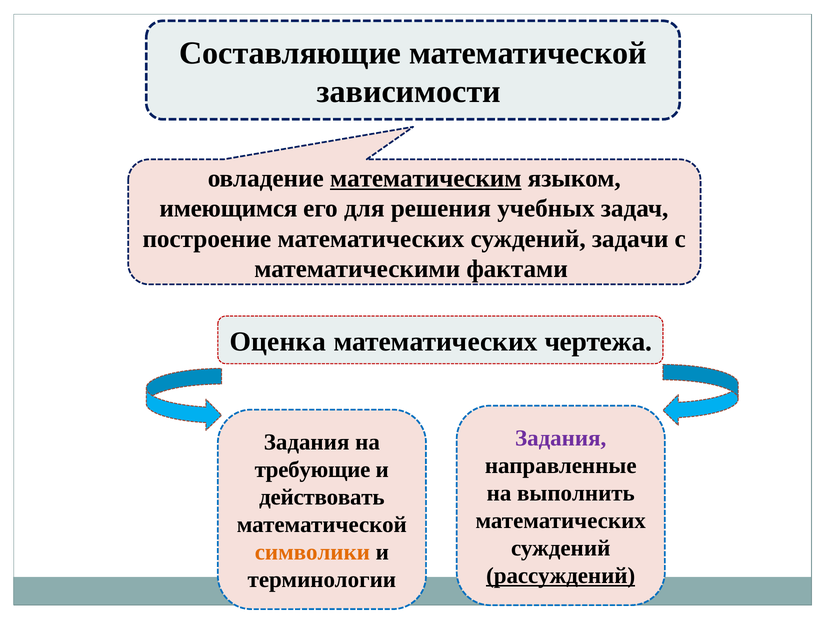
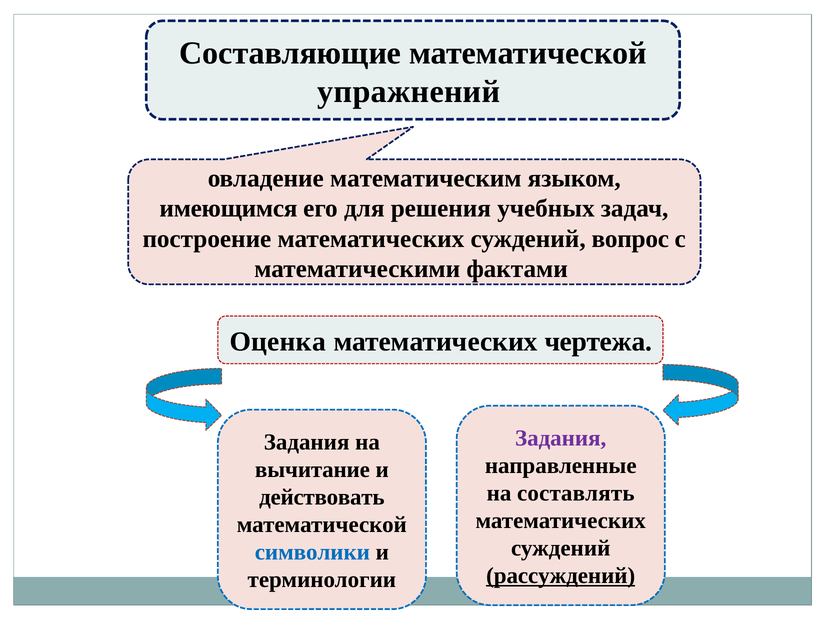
зависимости: зависимости -> упражнений
математическим underline: present -> none
задачи: задачи -> вопрос
требующие: требующие -> вычитание
выполнить: выполнить -> составлять
символики colour: orange -> blue
